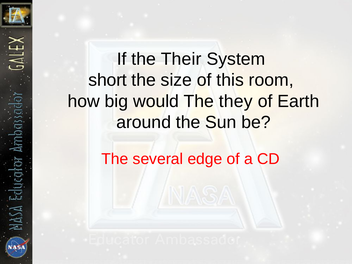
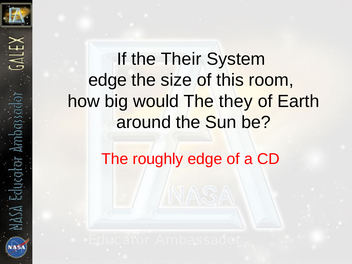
short at (108, 80): short -> edge
several: several -> roughly
